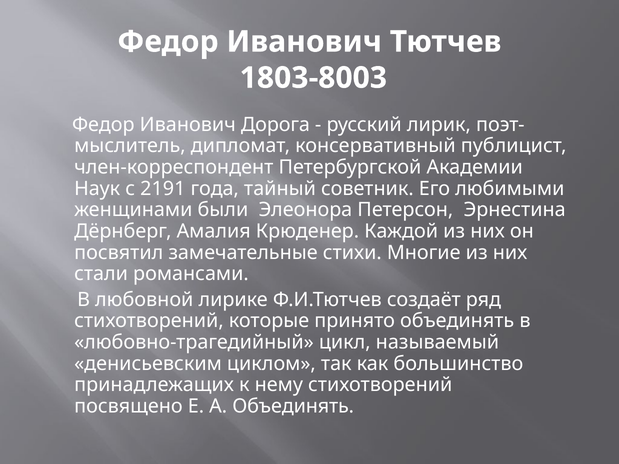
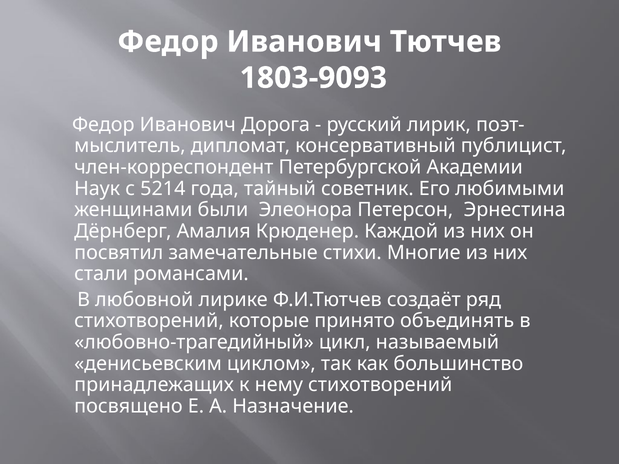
1803-8003: 1803-8003 -> 1803-9093
2191: 2191 -> 5214
А Объединять: Объединять -> Назначение
